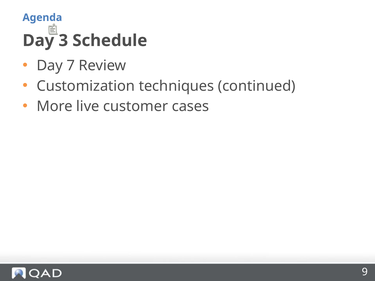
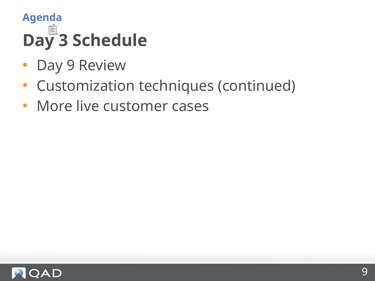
Day 7: 7 -> 9
